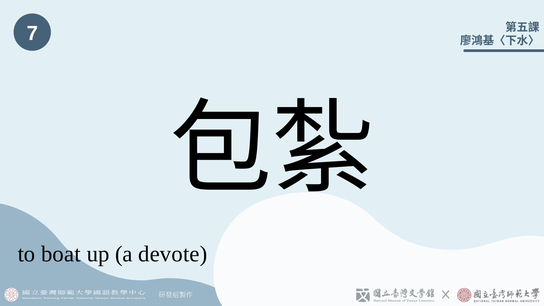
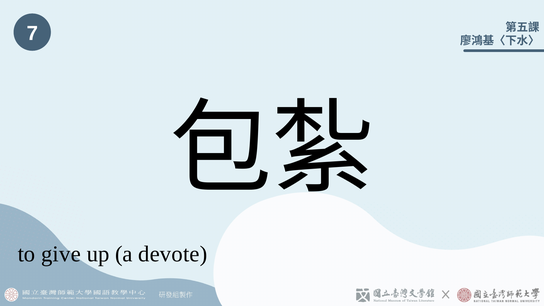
boat: boat -> give
